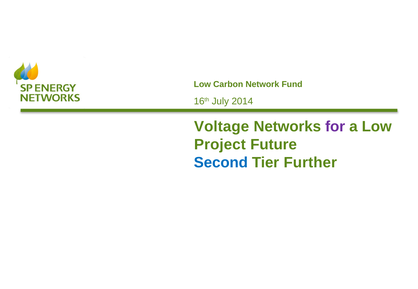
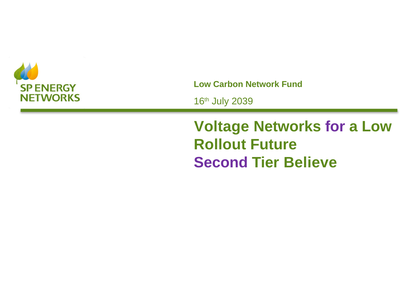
2014: 2014 -> 2039
Project: Project -> Rollout
Second colour: blue -> purple
Further: Further -> Believe
